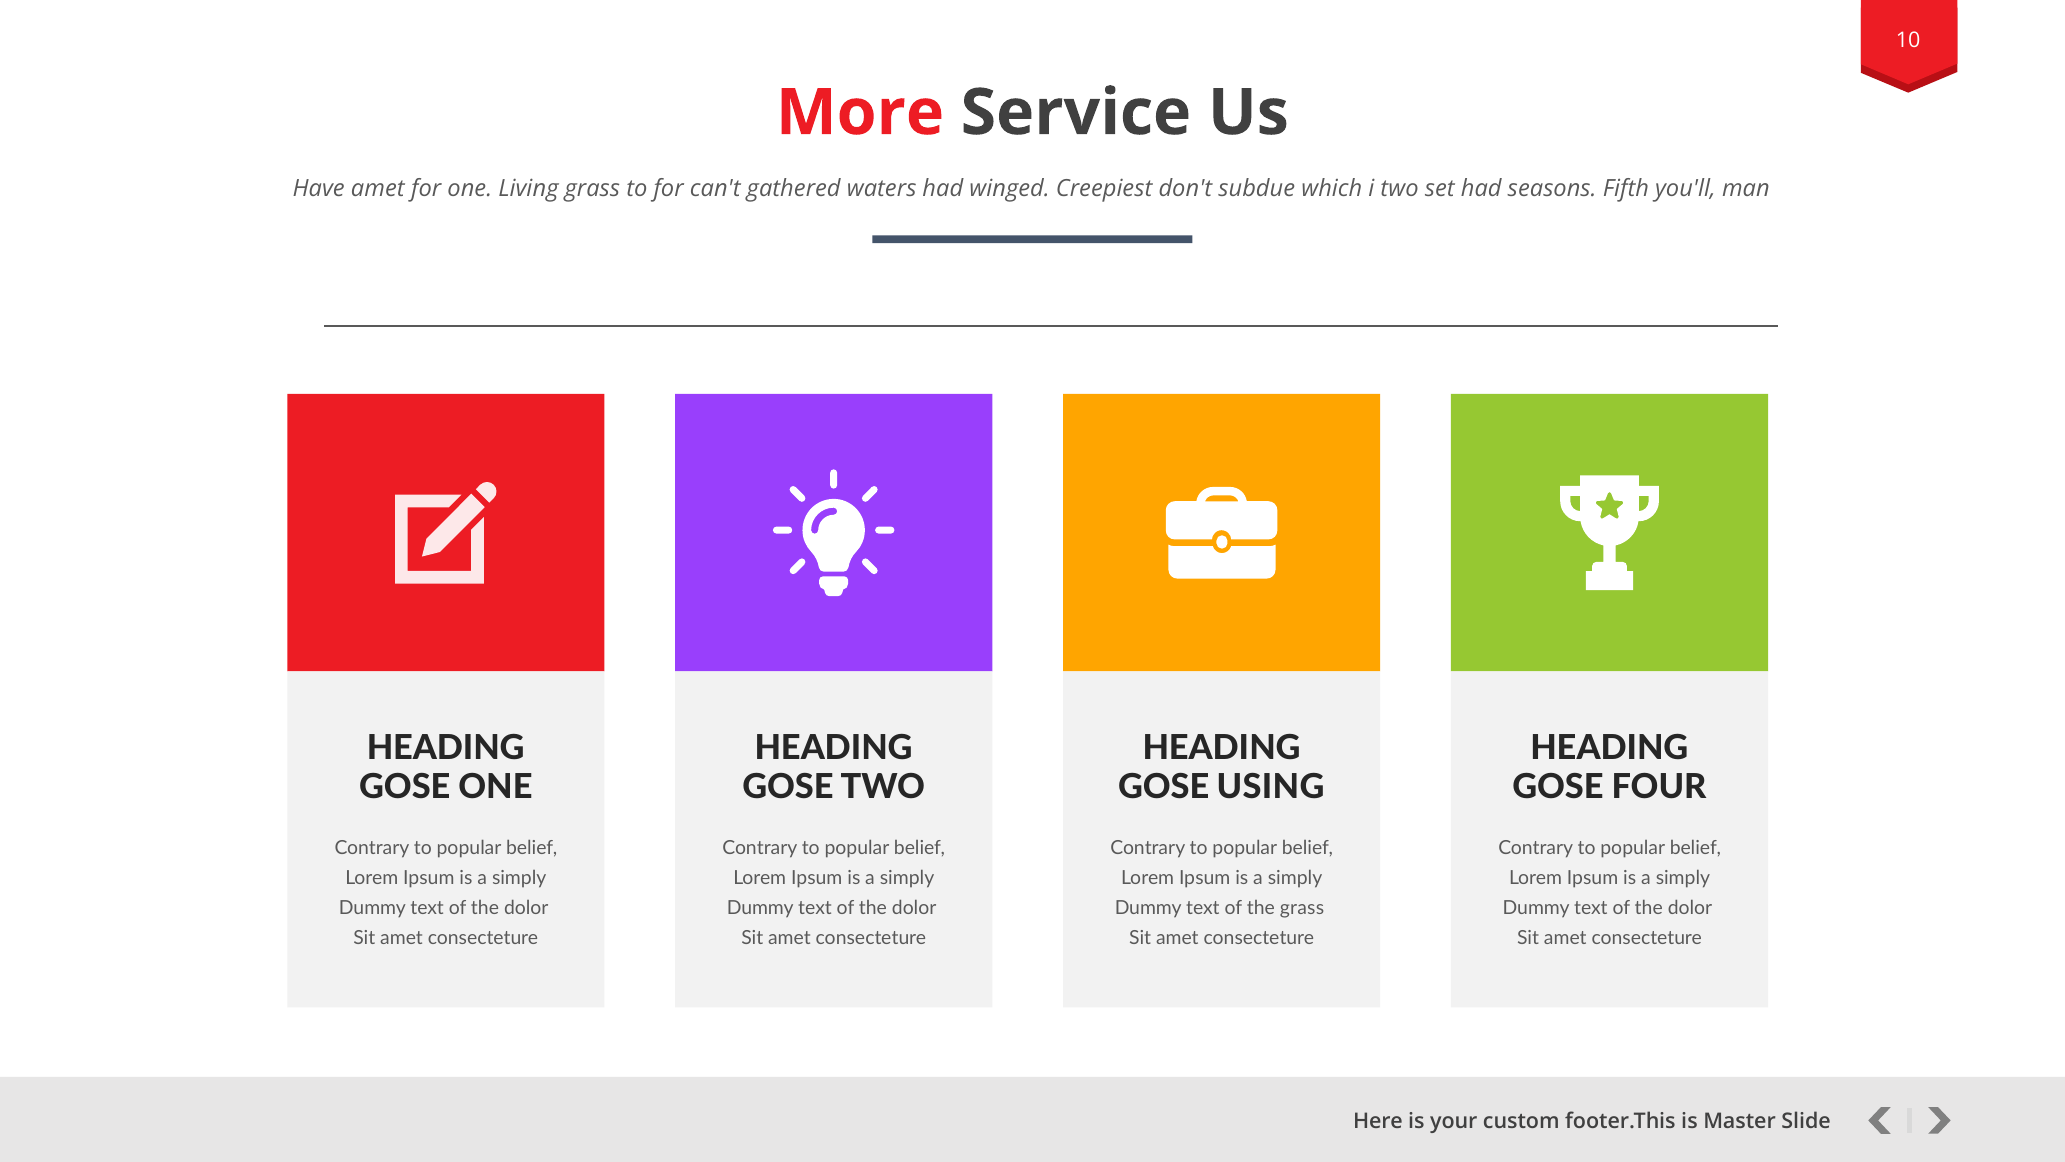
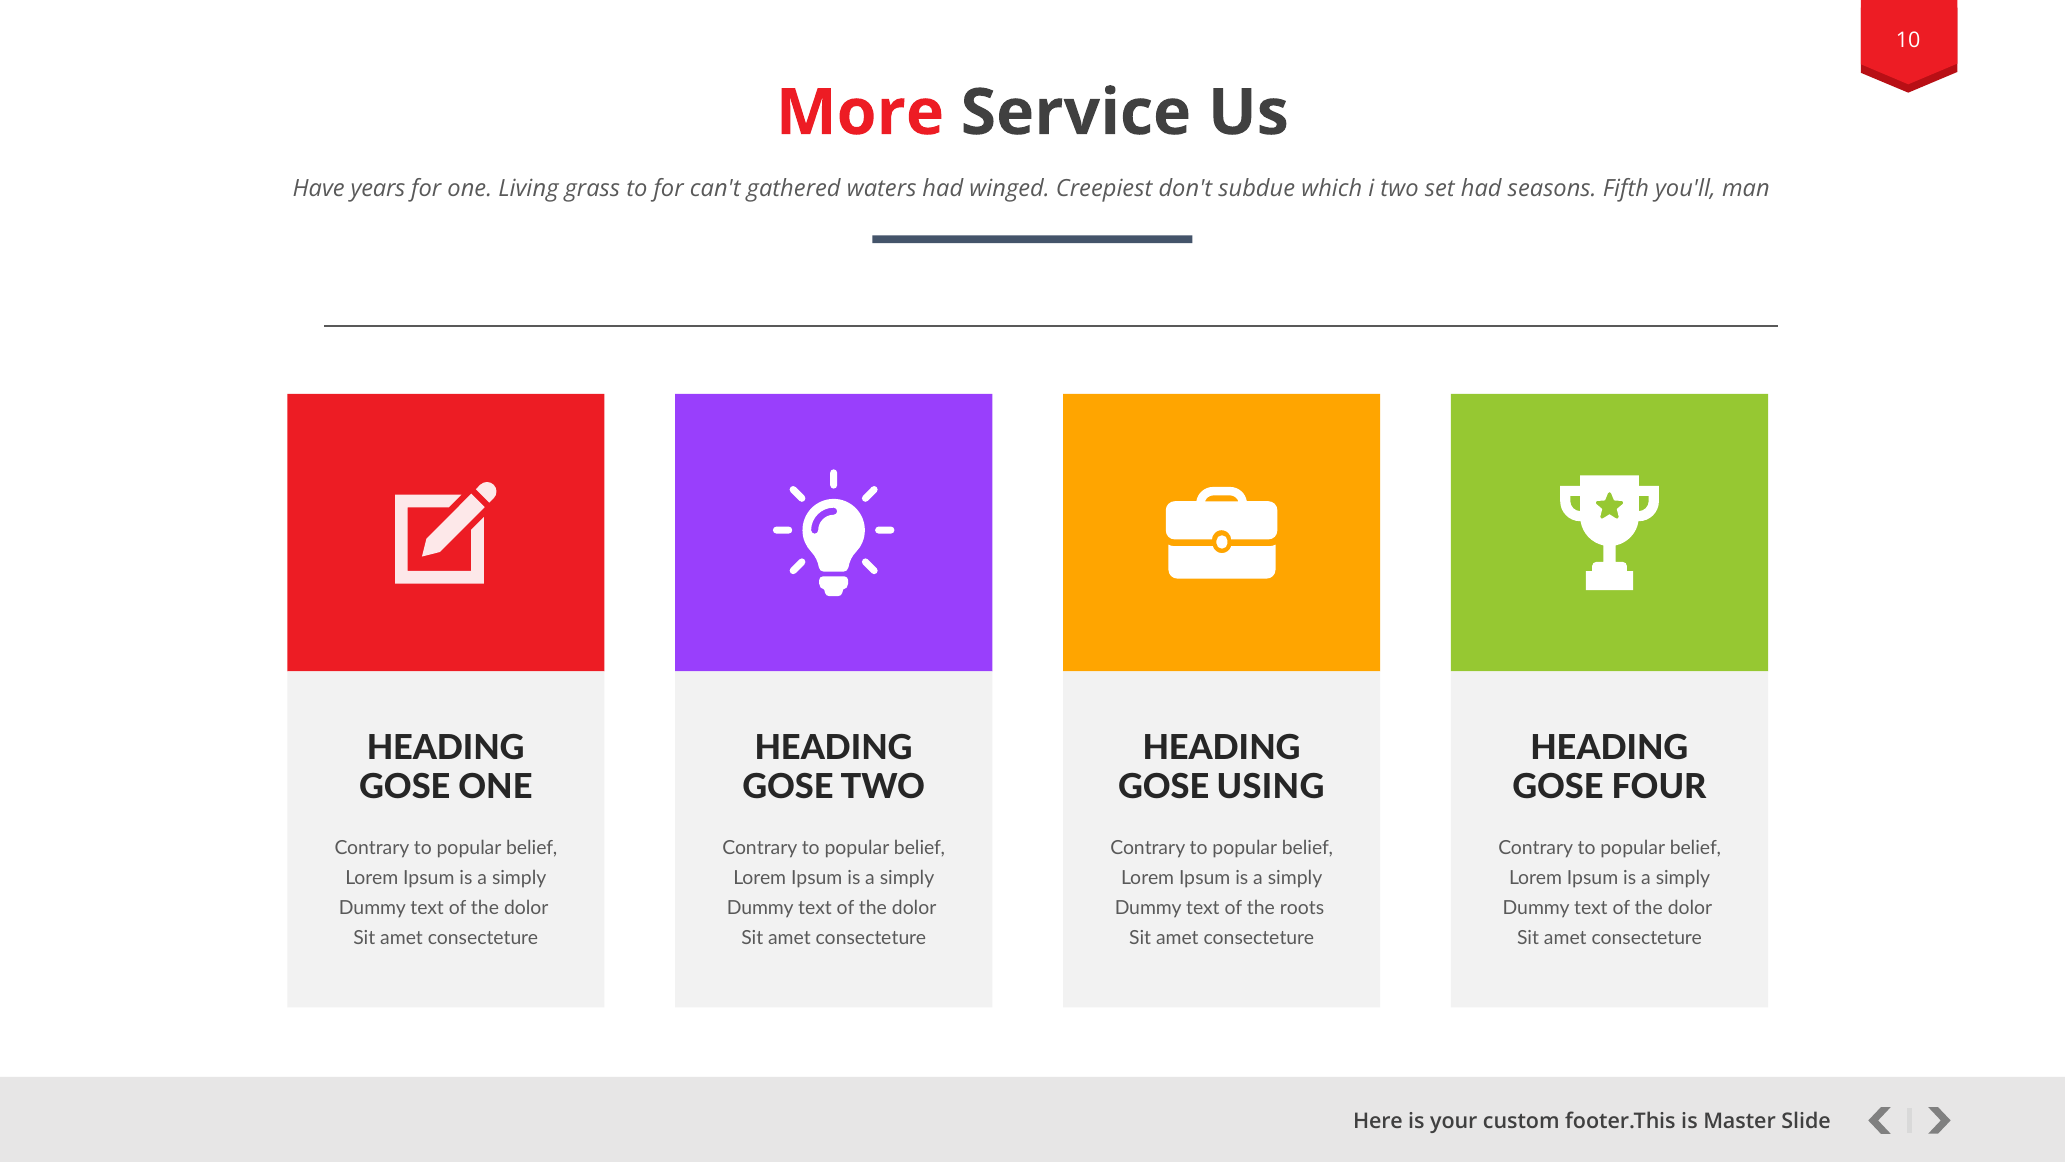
Have amet: amet -> years
the grass: grass -> roots
